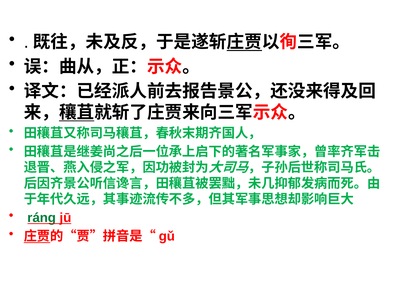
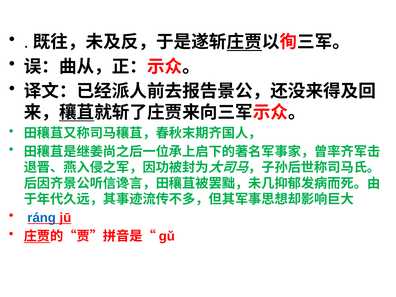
ráng colour: green -> blue
